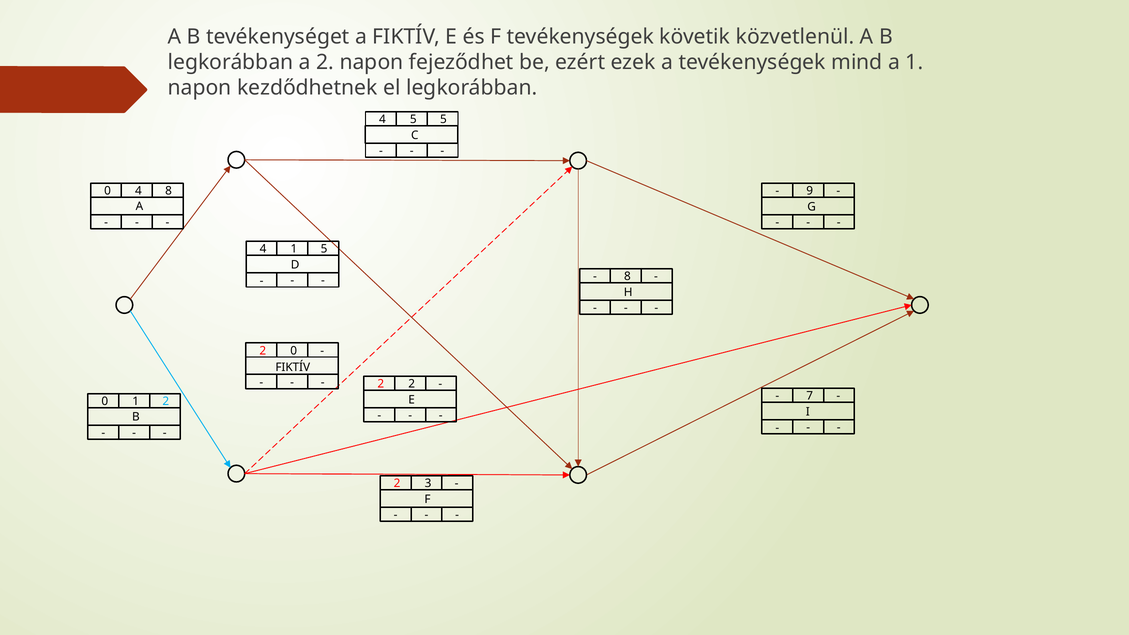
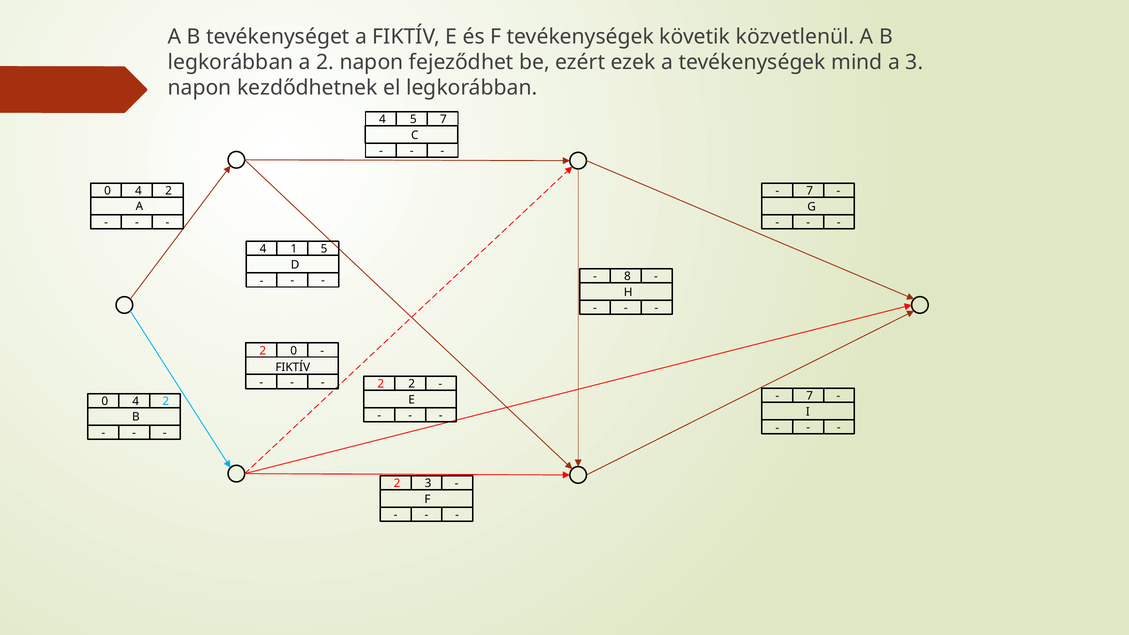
a 1: 1 -> 3
5 5: 5 -> 7
8 at (169, 191): 8 -> 2
9 at (810, 191): 9 -> 7
1 at (136, 401): 1 -> 4
